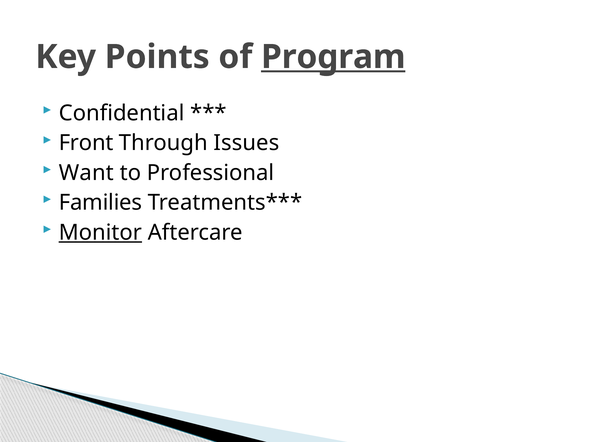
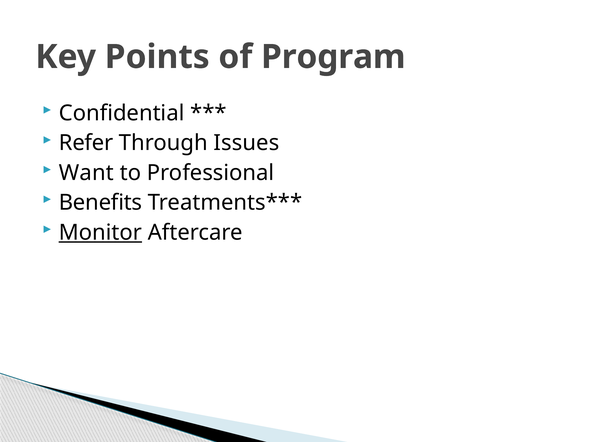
Program underline: present -> none
Front: Front -> Refer
Families: Families -> Benefits
